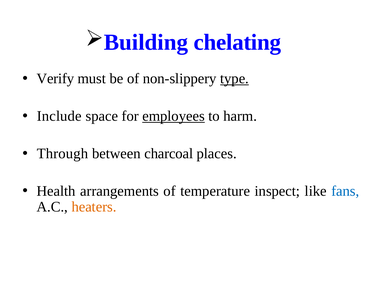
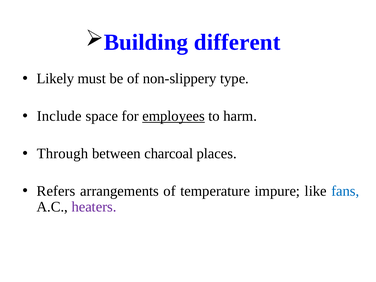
chelating: chelating -> different
Verify: Verify -> Likely
type underline: present -> none
Health: Health -> Refers
inspect: inspect -> impure
heaters colour: orange -> purple
